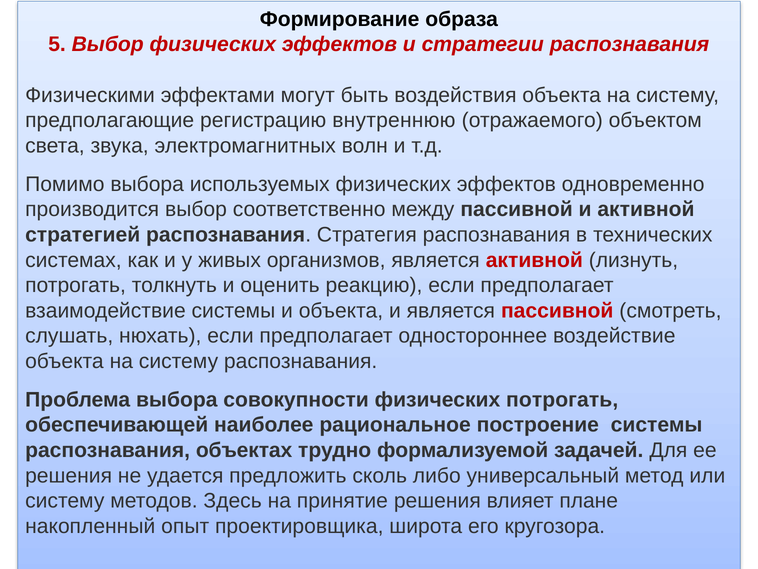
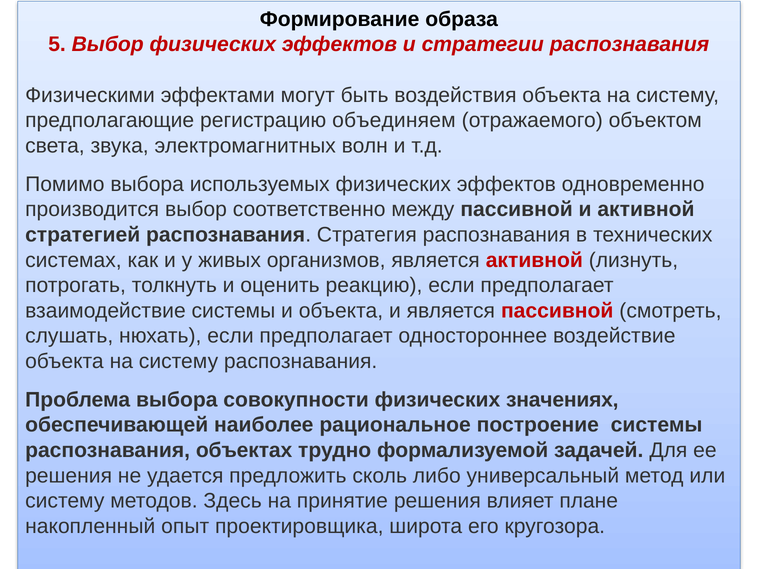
внутреннюю: внутреннюю -> объединяем
физических потрогать: потрогать -> значениях
